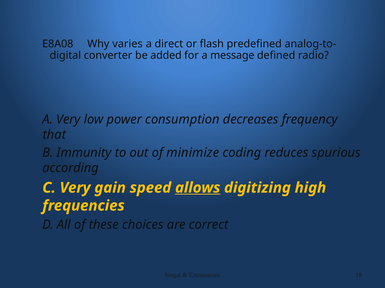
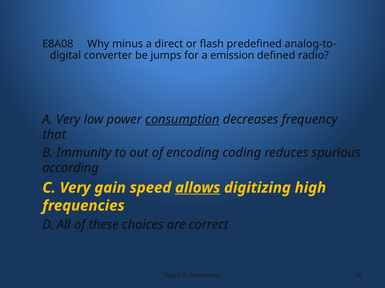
varies: varies -> minus
added: added -> jumps
message: message -> emission
consumption underline: none -> present
minimize: minimize -> encoding
